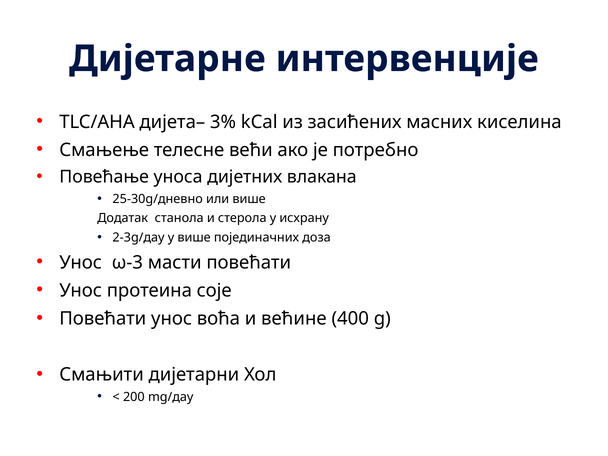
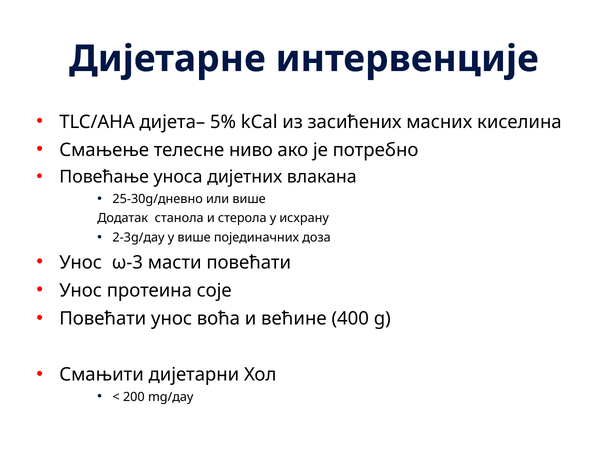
3%: 3% -> 5%
већи: већи -> ниво
